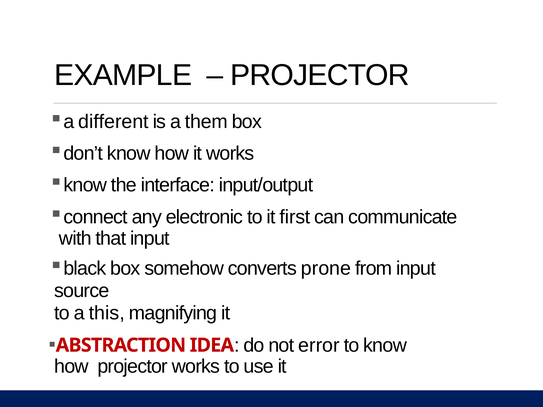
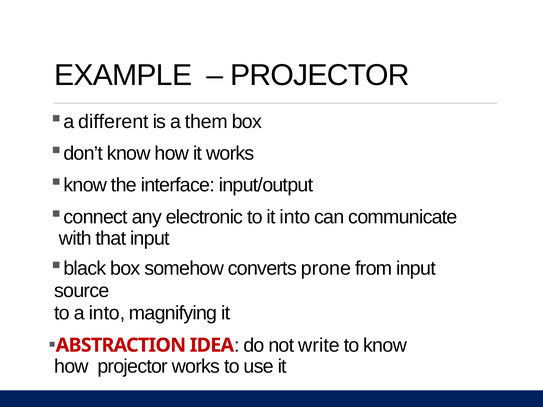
it first: first -> into
a this: this -> into
error: error -> write
